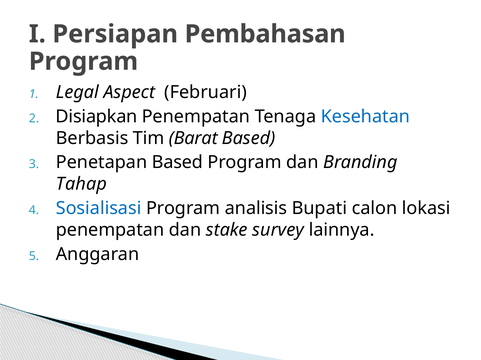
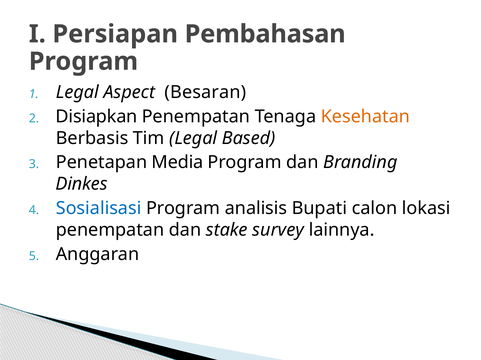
Februari: Februari -> Besaran
Kesehatan colour: blue -> orange
Tim Barat: Barat -> Legal
Penetapan Based: Based -> Media
Tahap: Tahap -> Dinkes
